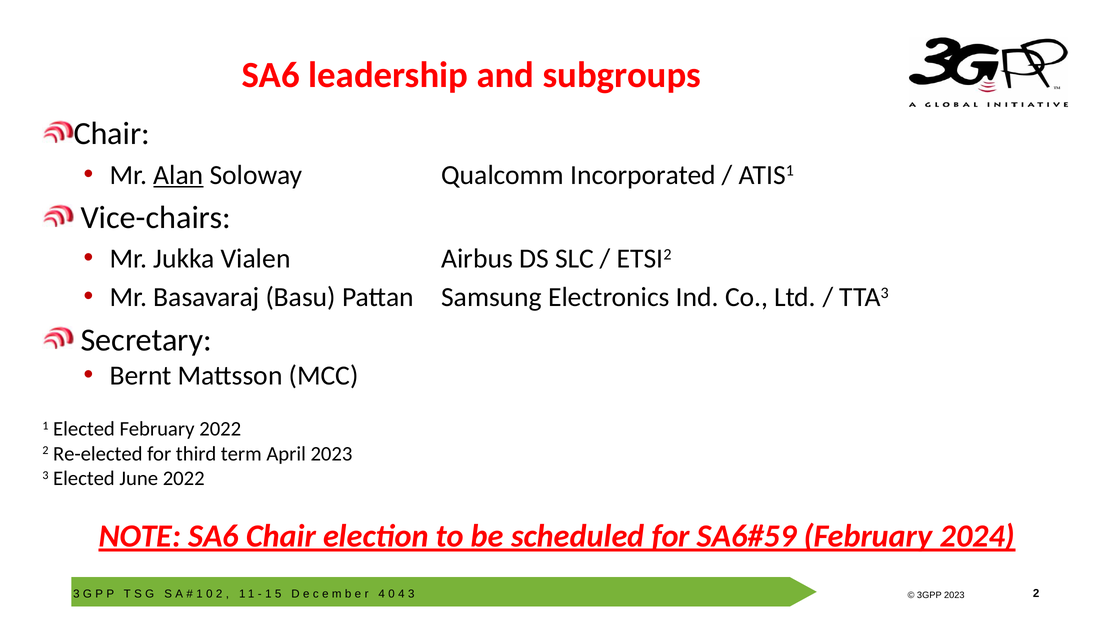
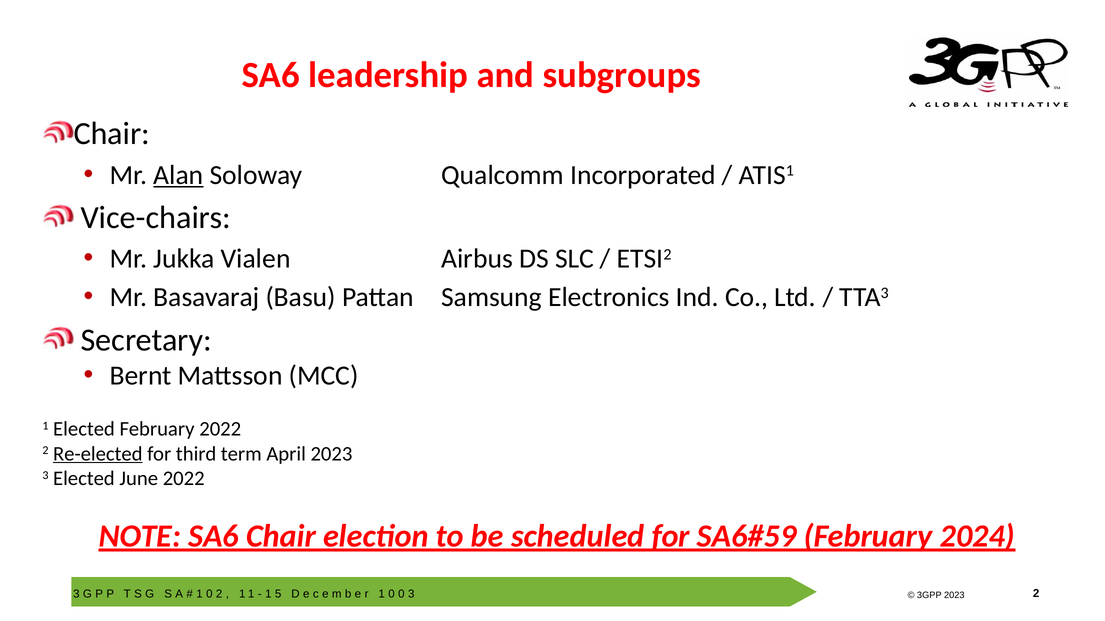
Re-elected underline: none -> present
4 at (382, 594): 4 -> 1
4 at (401, 594): 4 -> 0
